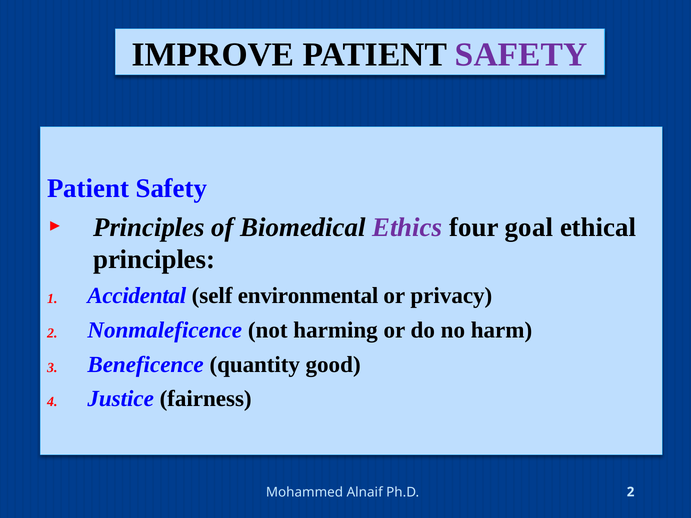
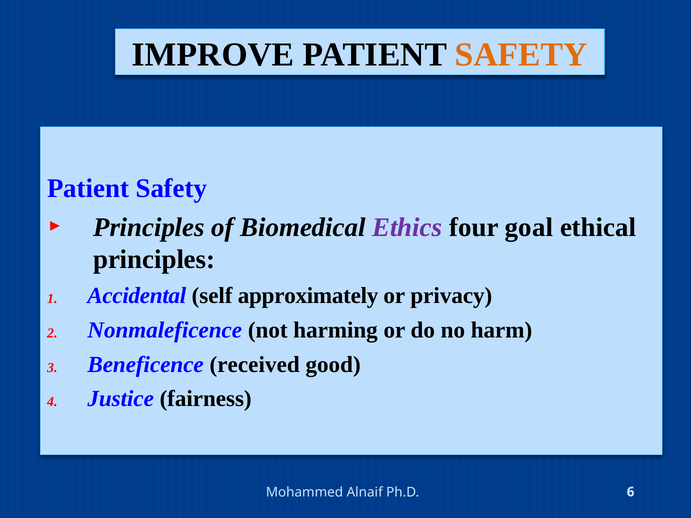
SAFETY at (521, 55) colour: purple -> orange
environmental: environmental -> approximately
quantity: quantity -> received
Ph.D 2: 2 -> 6
